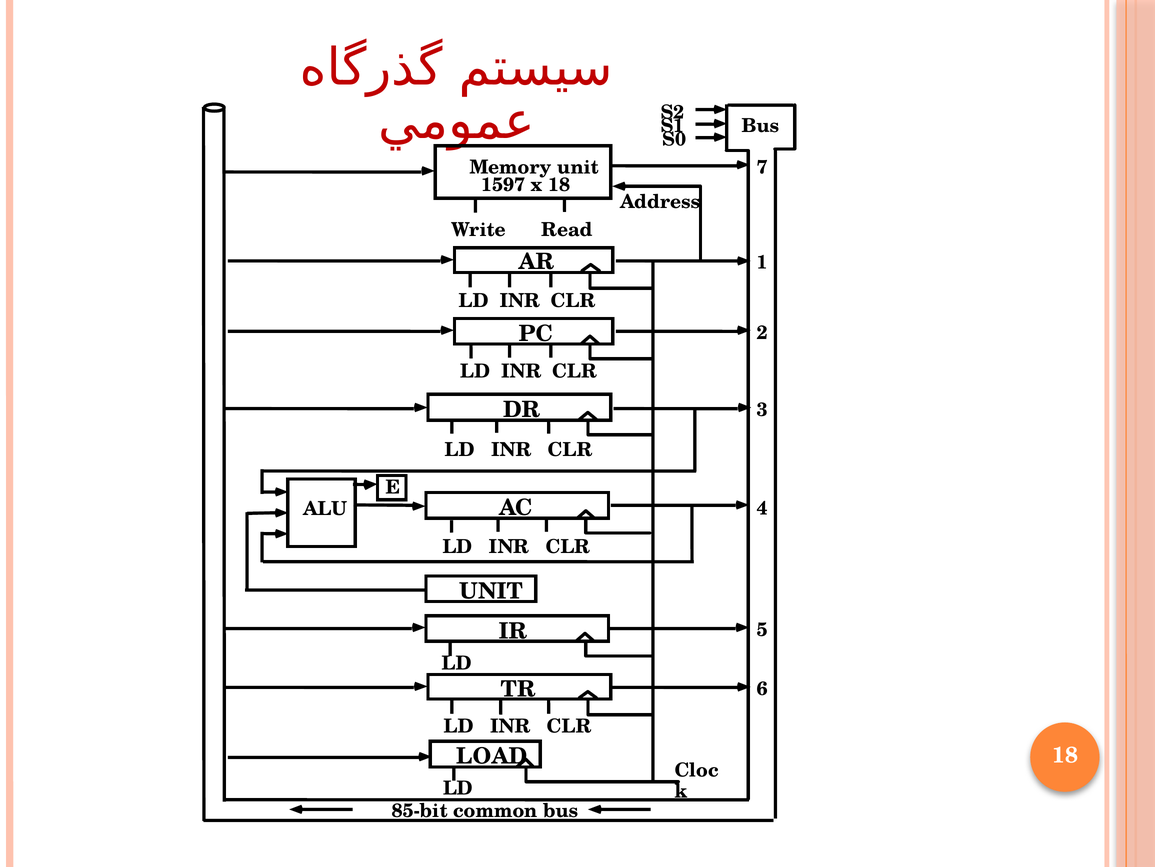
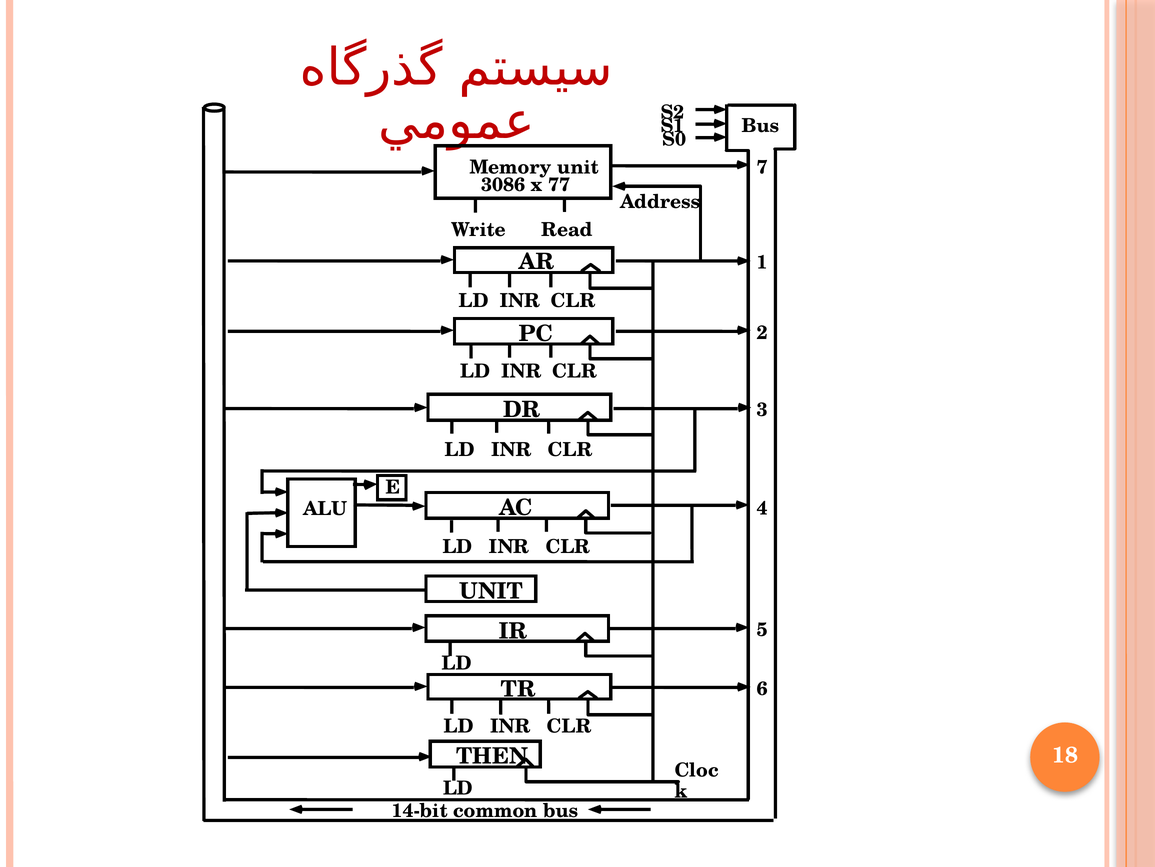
1597: 1597 -> 3086
x 18: 18 -> 77
LOAD: LOAD -> THEN
85-bit: 85-bit -> 14-bit
